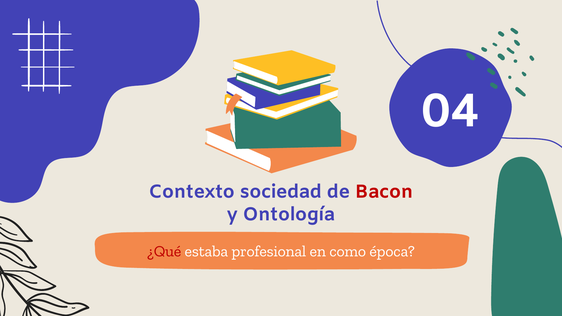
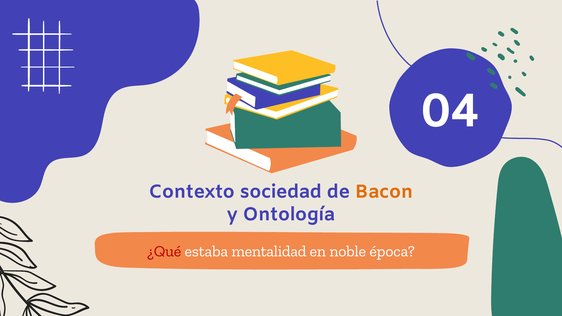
Bacon colour: red -> orange
profesional: profesional -> mentalidad
como: como -> noble
